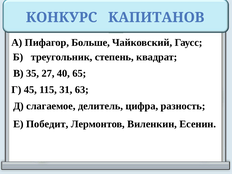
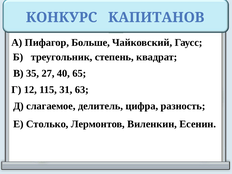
45: 45 -> 12
Победит: Победит -> Столько
